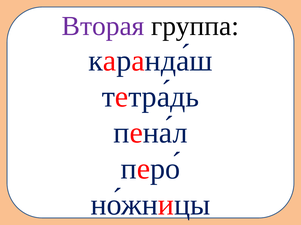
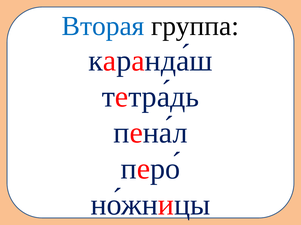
Вторая colour: purple -> blue
